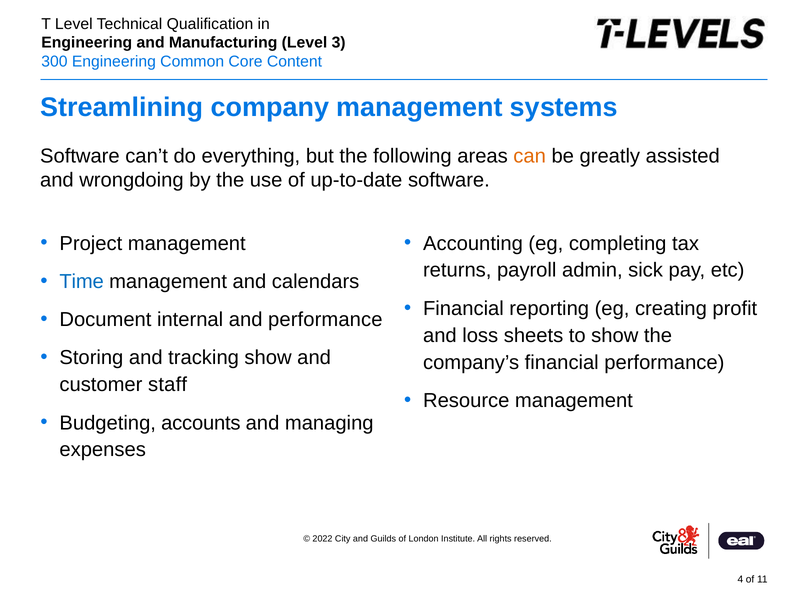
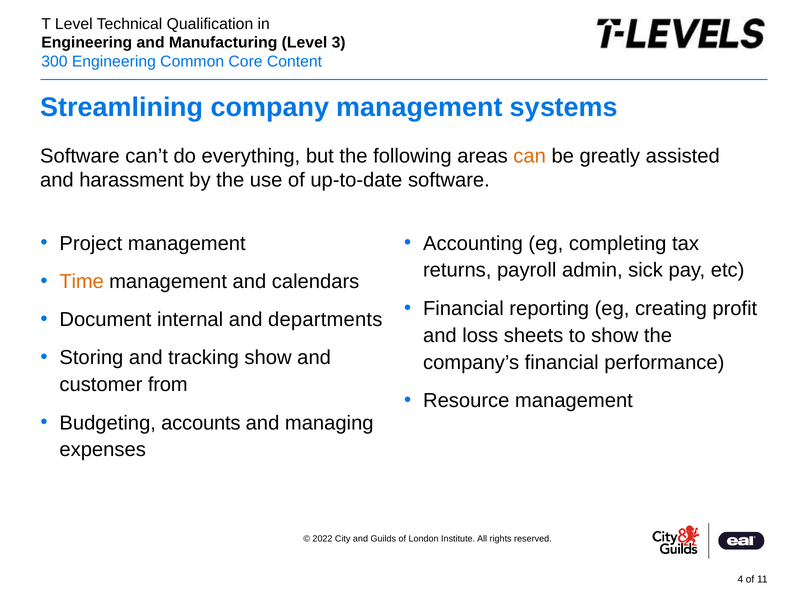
wrongdoing: wrongdoing -> harassment
Time colour: blue -> orange
and performance: performance -> departments
staff: staff -> from
